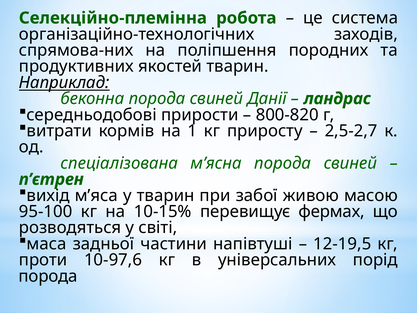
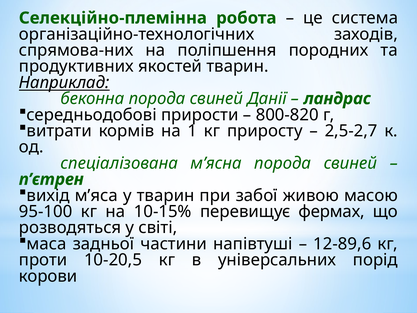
12-19,5: 12-19,5 -> 12-89,6
10-97,6: 10-97,6 -> 10-20,5
порода at (48, 276): порода -> корови
